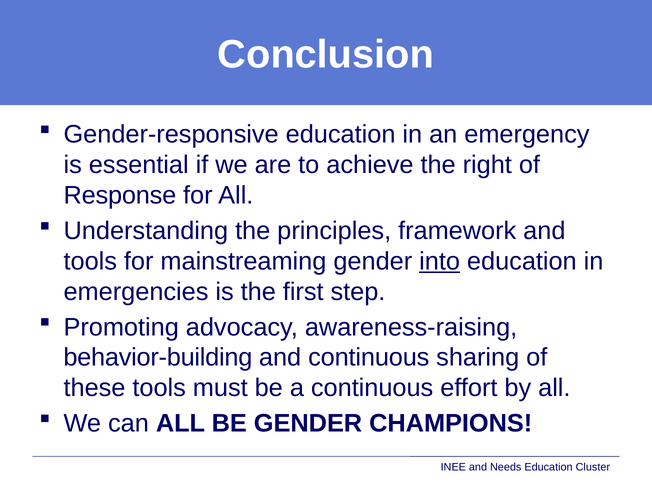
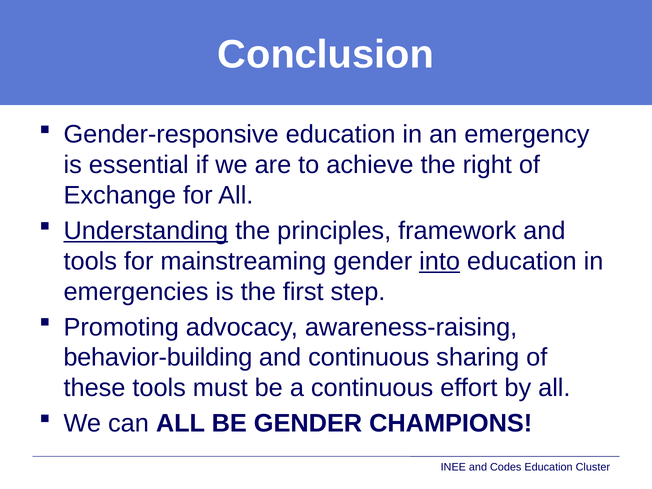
Response: Response -> Exchange
Understanding underline: none -> present
Needs: Needs -> Codes
